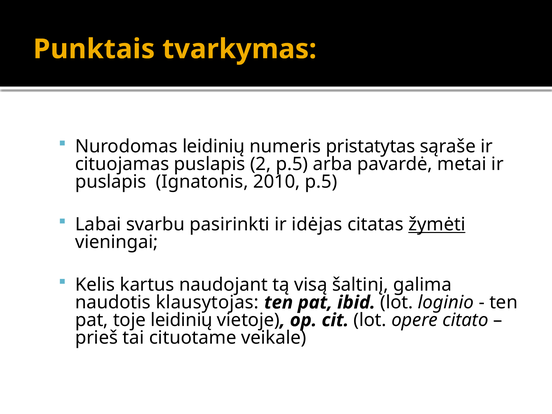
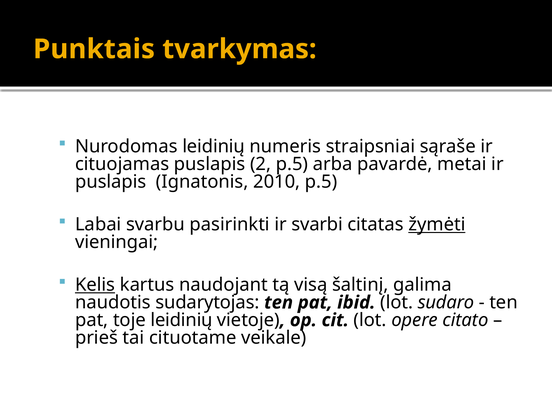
pristatytas: pristatytas -> straipsniai
idėjas: idėjas -> svarbi
Kelis underline: none -> present
klausytojas: klausytojas -> sudarytojas
loginio: loginio -> sudaro
